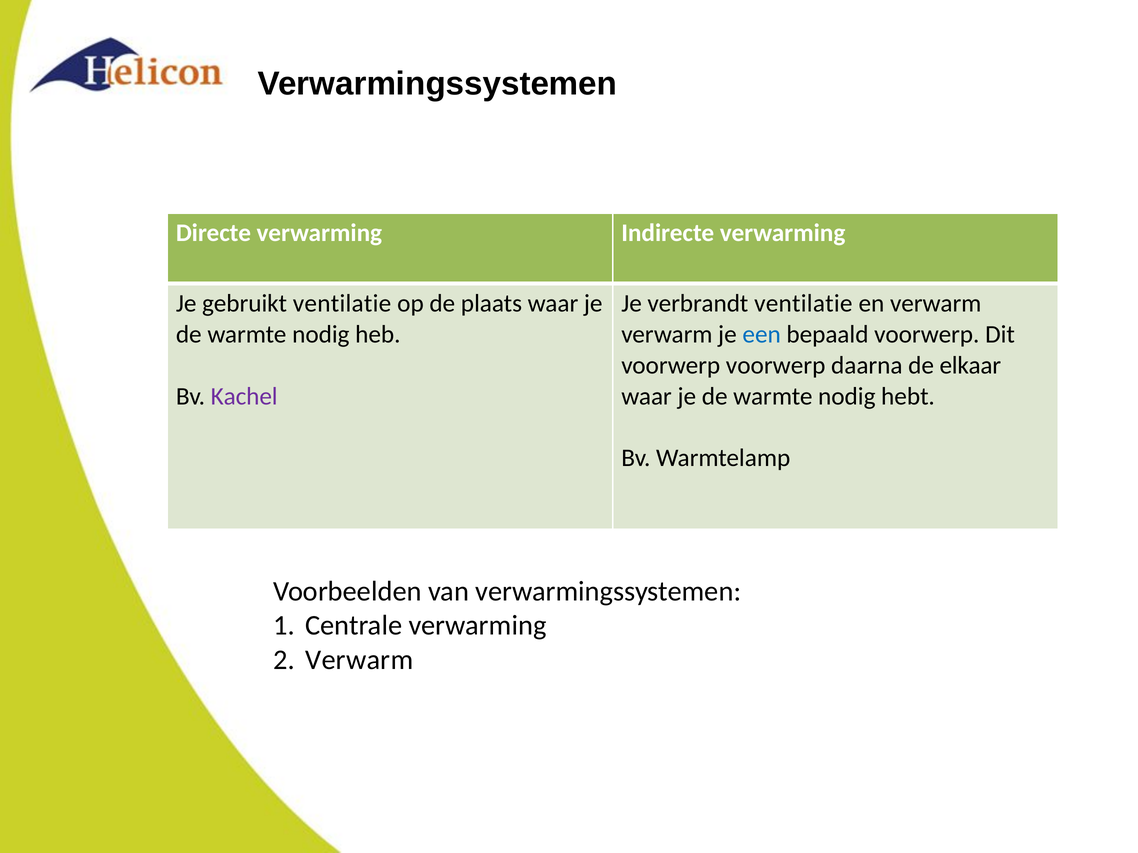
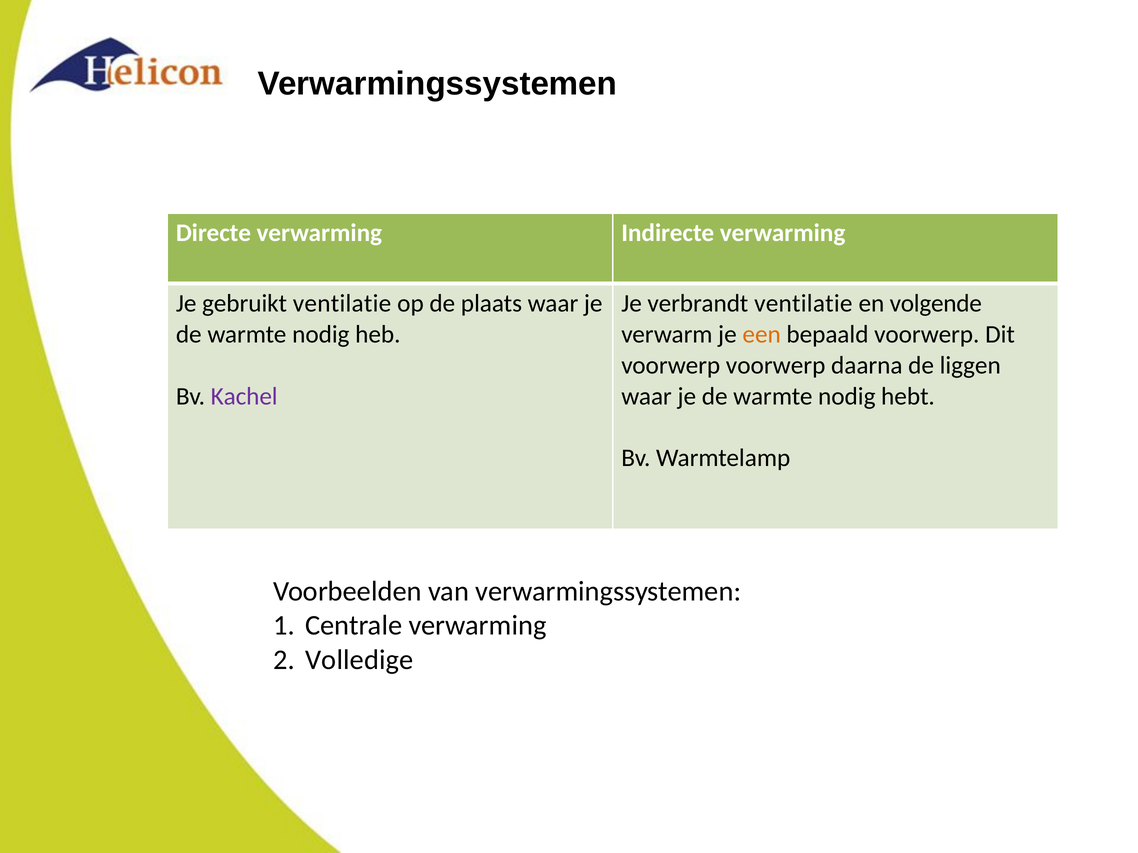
en verwarm: verwarm -> volgende
een colour: blue -> orange
elkaar: elkaar -> liggen
Verwarm at (359, 660): Verwarm -> Volledige
